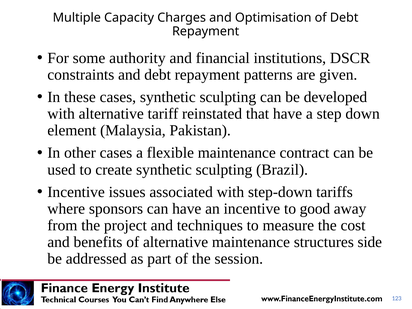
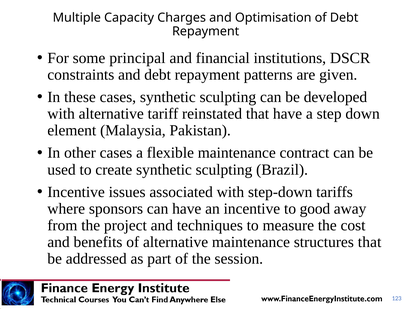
authority: authority -> principal
structures side: side -> that
